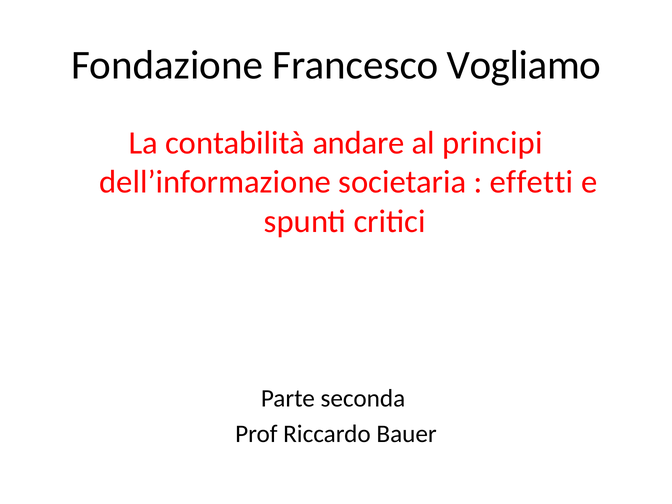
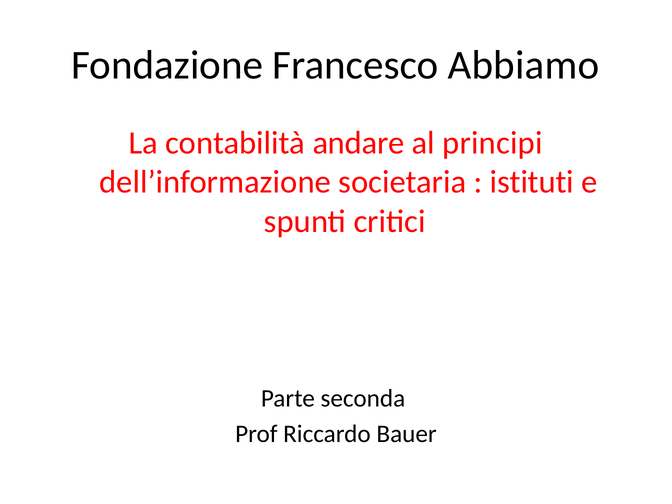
Vogliamo: Vogliamo -> Abbiamo
effetti: effetti -> istituti
